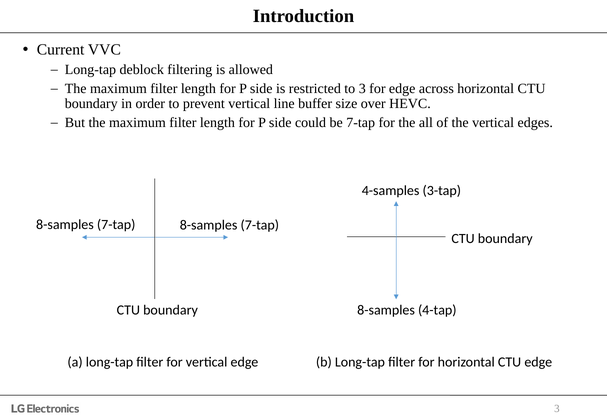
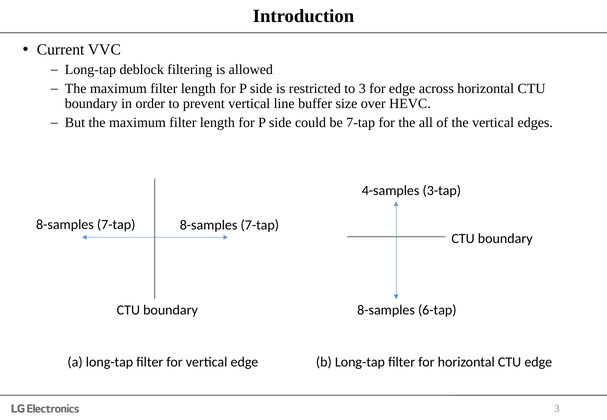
4-tap: 4-tap -> 6-tap
